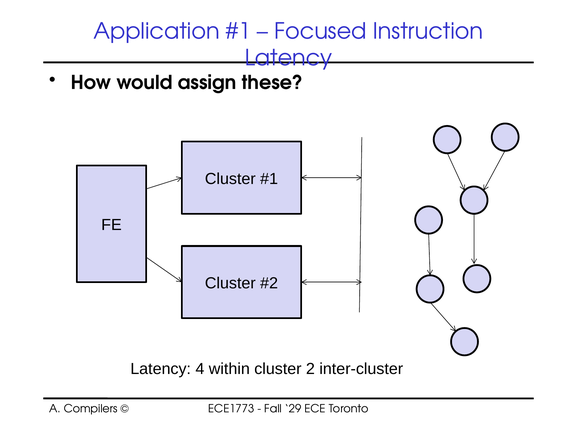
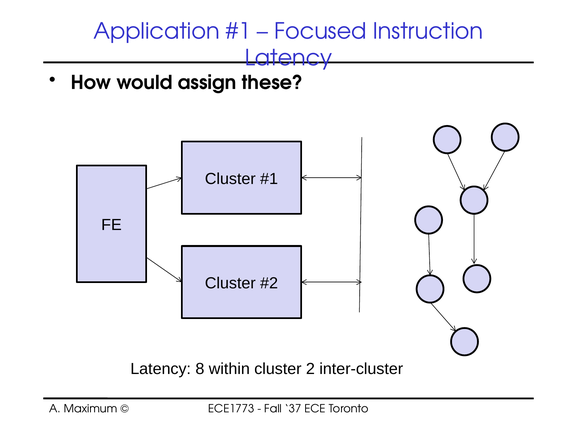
4: 4 -> 8
Compilers: Compilers -> Maximum
29: 29 -> 37
